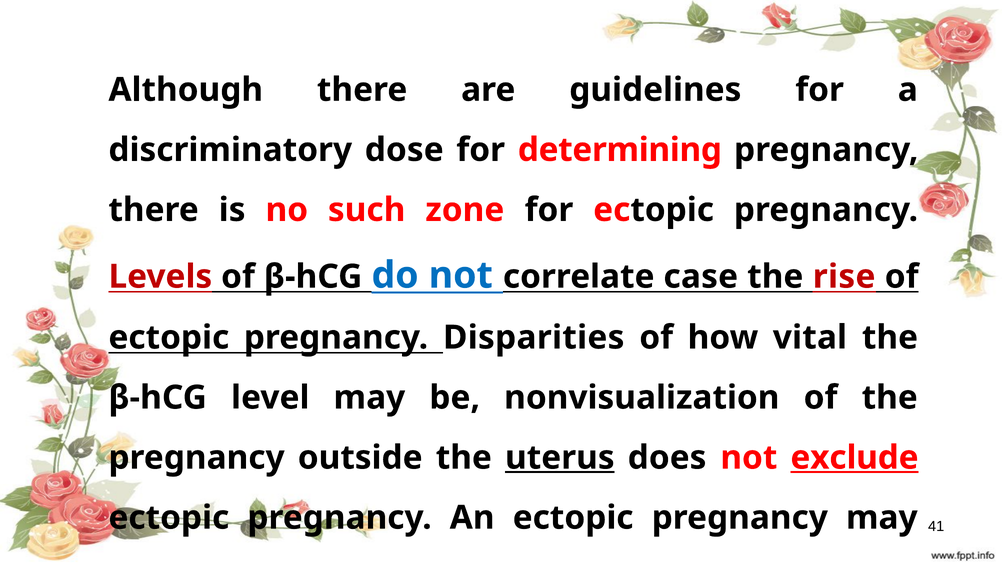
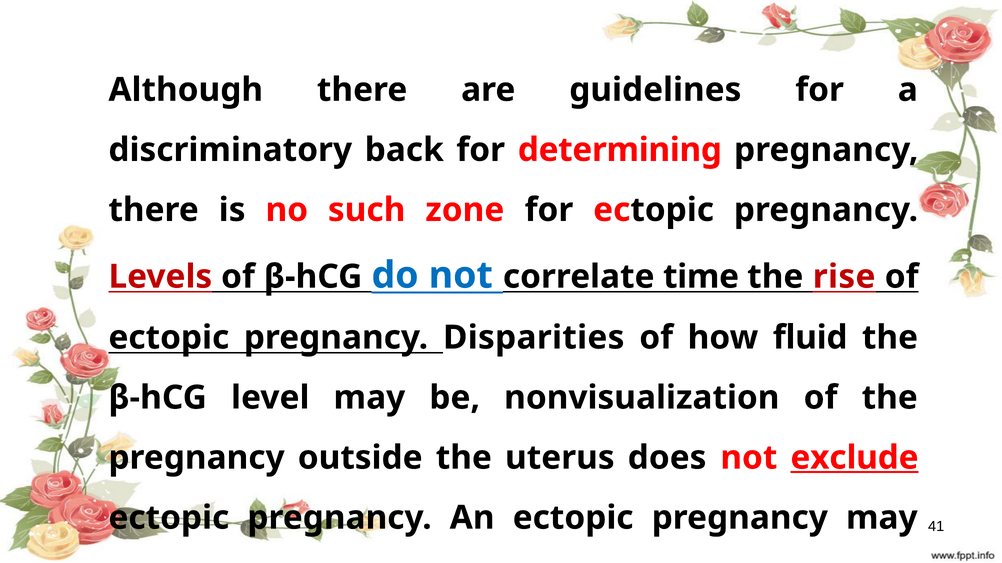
dose: dose -> back
case: case -> time
vital: vital -> fluid
uterus underline: present -> none
